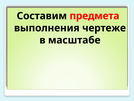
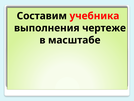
предмета: предмета -> учебника
